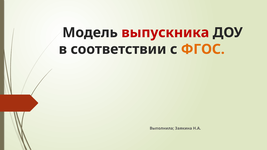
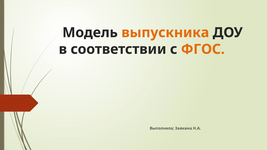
выпускника colour: red -> orange
